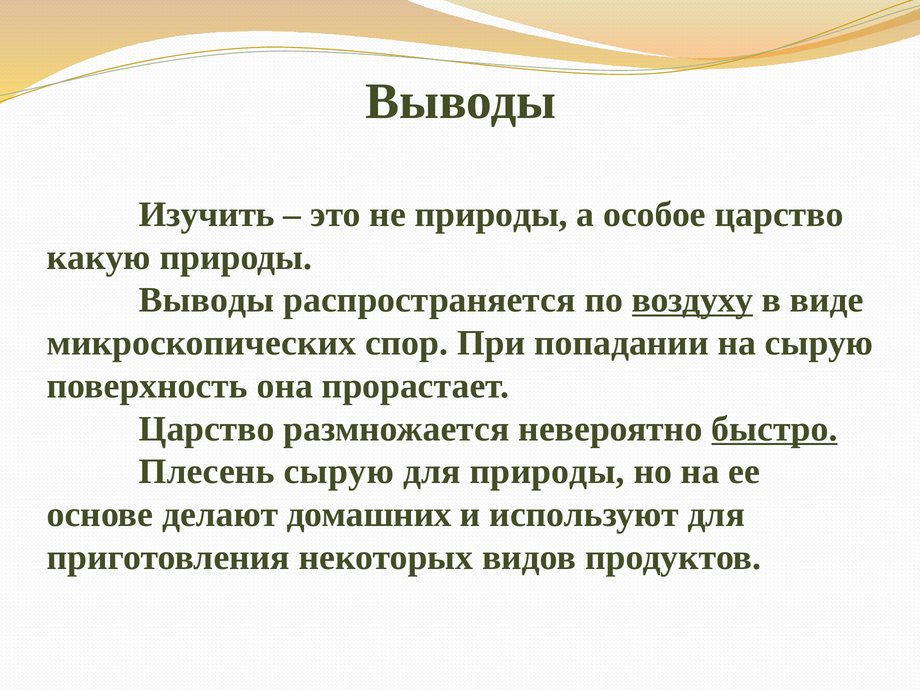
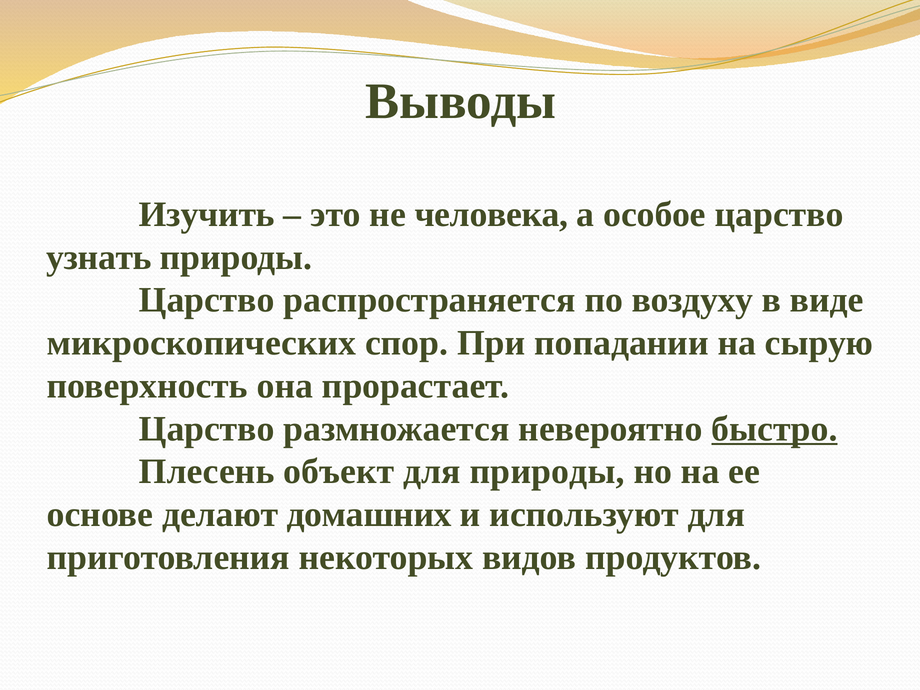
не природы: природы -> человека
какую: какую -> узнать
Выводы at (207, 300): Выводы -> Царство
воздуху underline: present -> none
Плесень сырую: сырую -> объект
